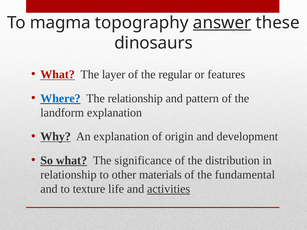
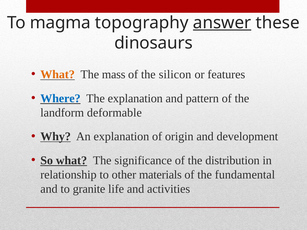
What at (58, 75) colour: red -> orange
layer: layer -> mass
regular: regular -> silicon
The relationship: relationship -> explanation
landform explanation: explanation -> deformable
texture: texture -> granite
activities underline: present -> none
